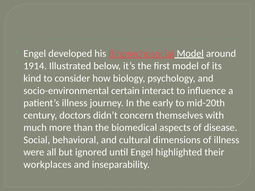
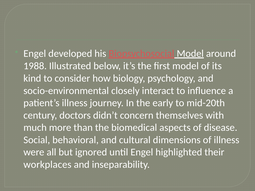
1914: 1914 -> 1988
certain: certain -> closely
